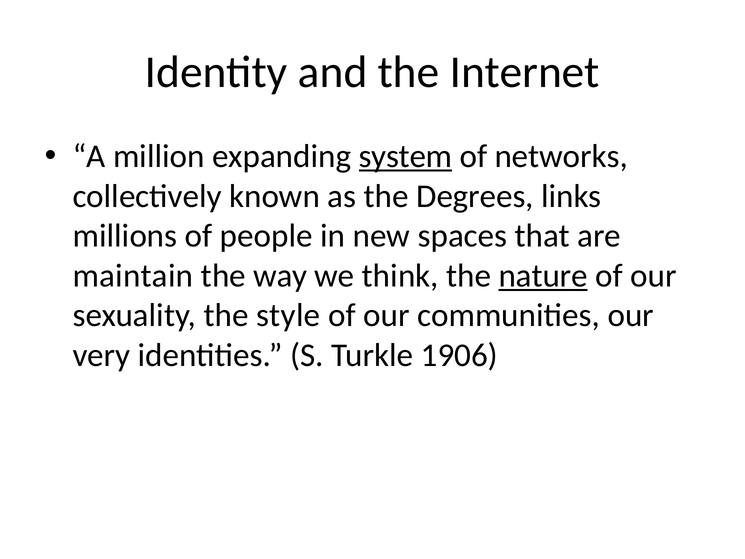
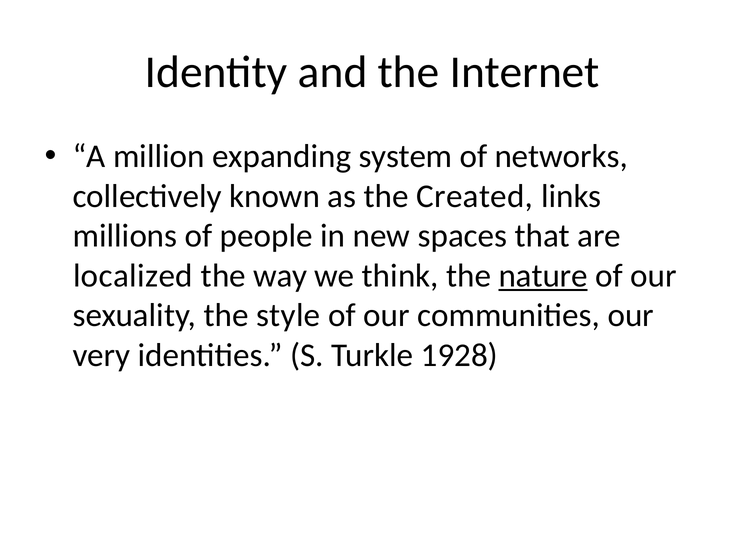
system underline: present -> none
Degrees: Degrees -> Created
maintain: maintain -> localized
1906: 1906 -> 1928
